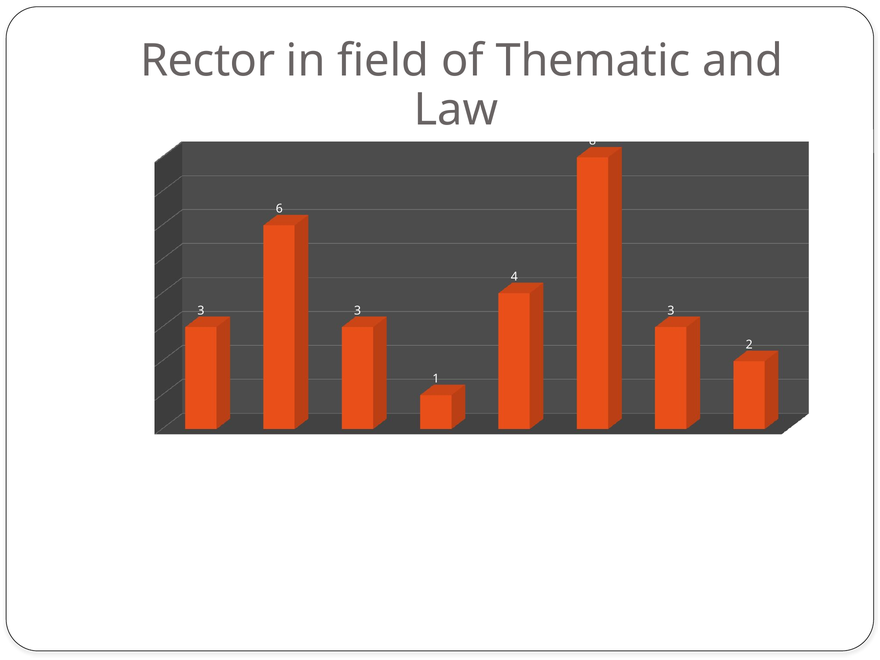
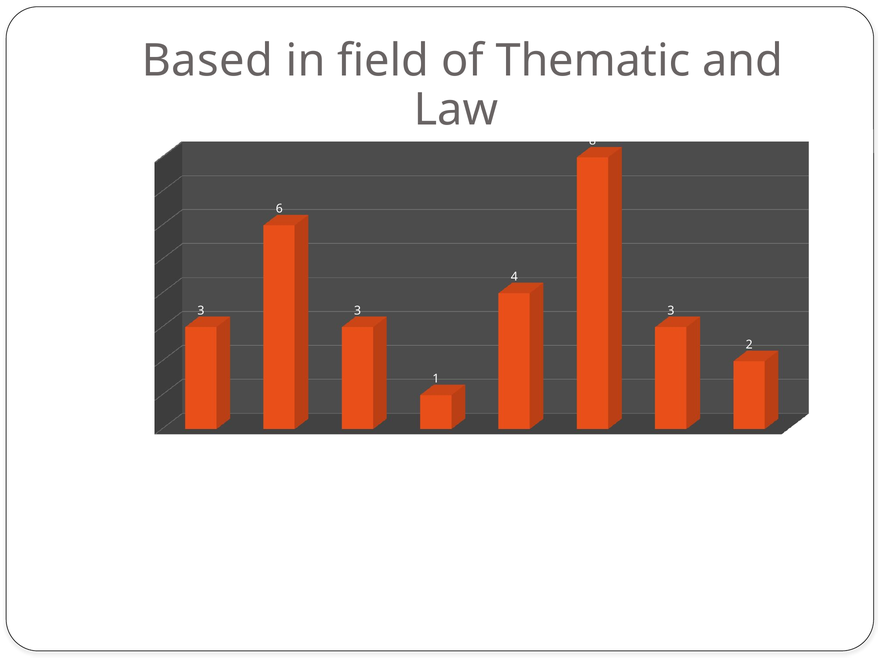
Rector: Rector -> Based
